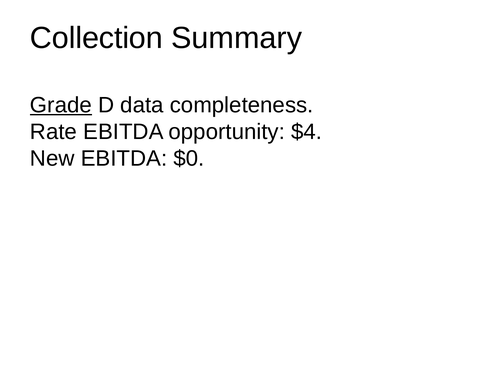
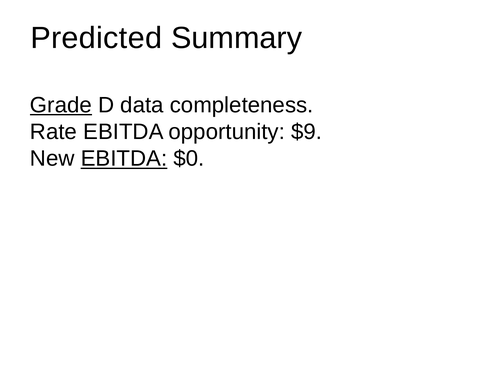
Collection: Collection -> Predicted
$4: $4 -> $9
EBITDA at (124, 159) underline: none -> present
